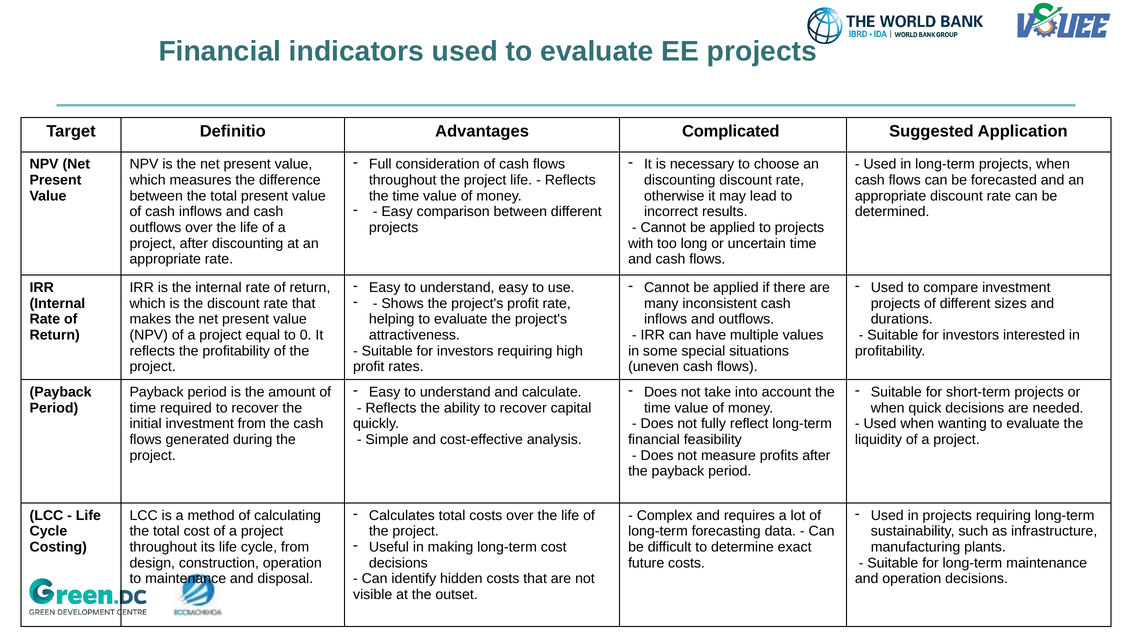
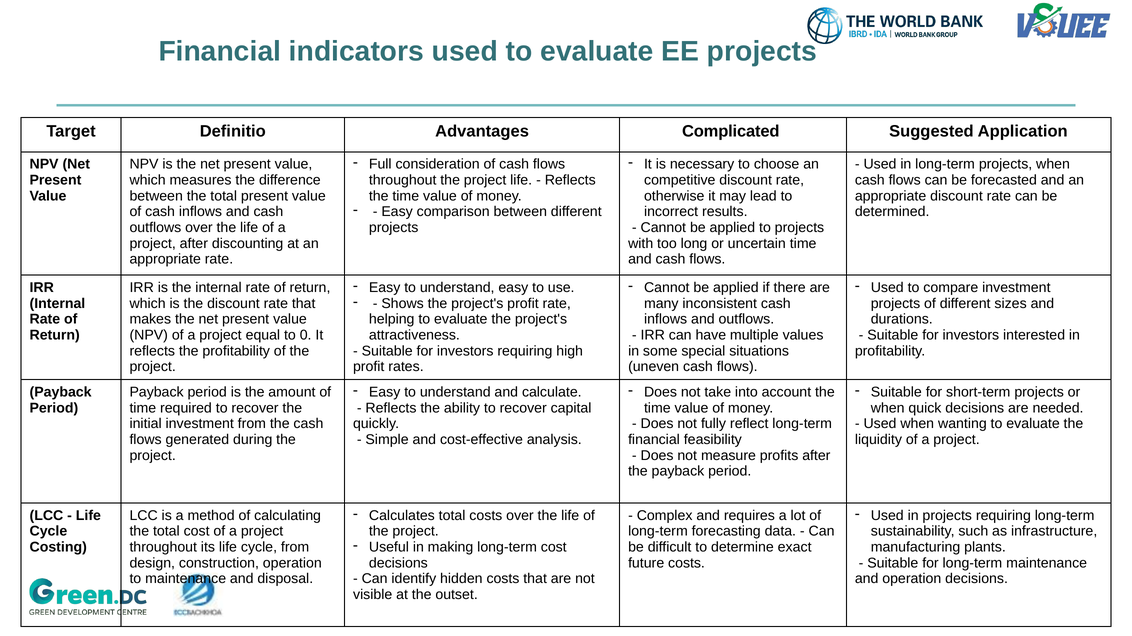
discounting at (680, 180): discounting -> competitive
